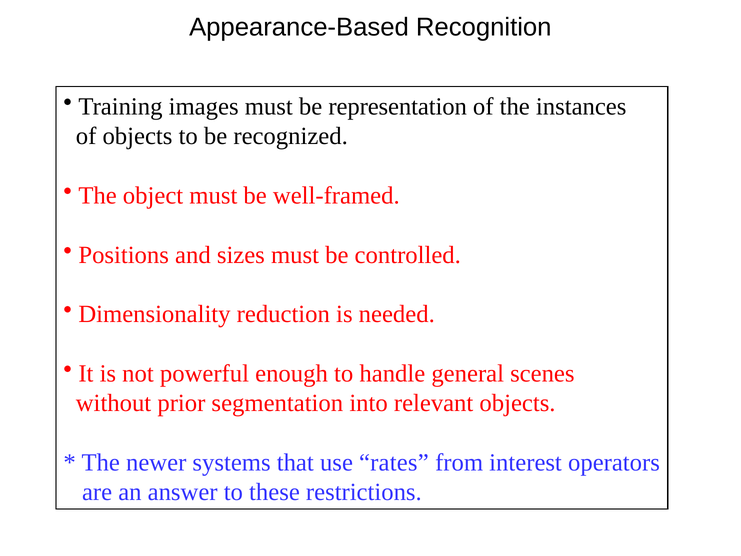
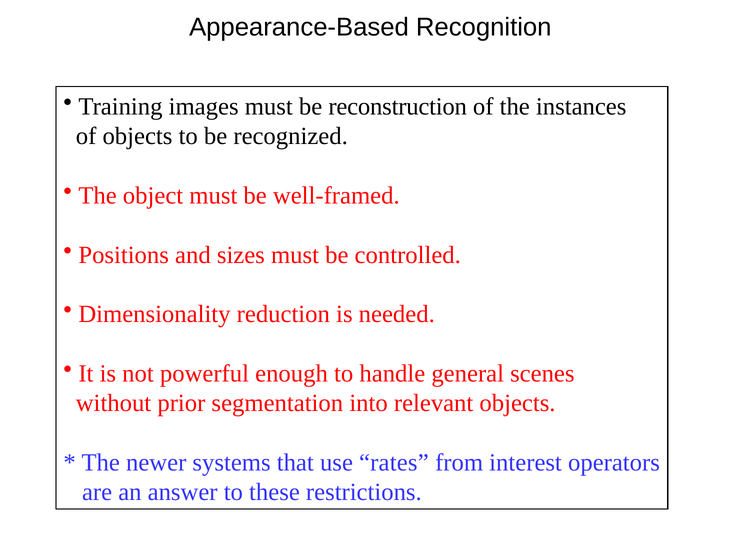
representation: representation -> reconstruction
